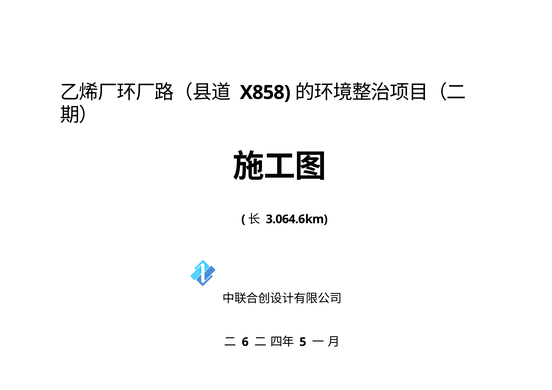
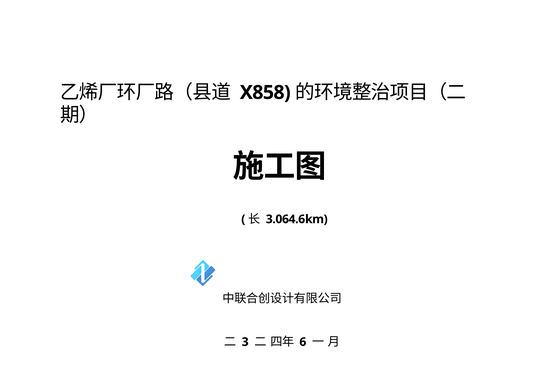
6: 6 -> 3
5: 5 -> 6
